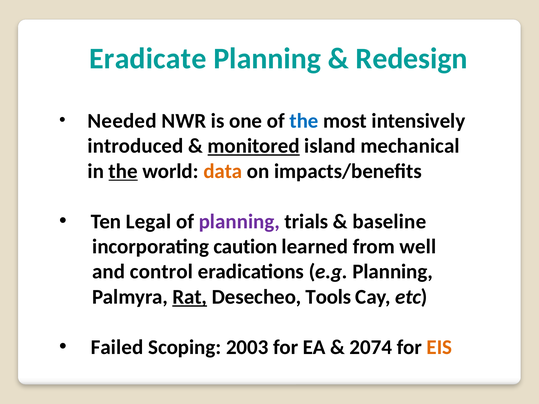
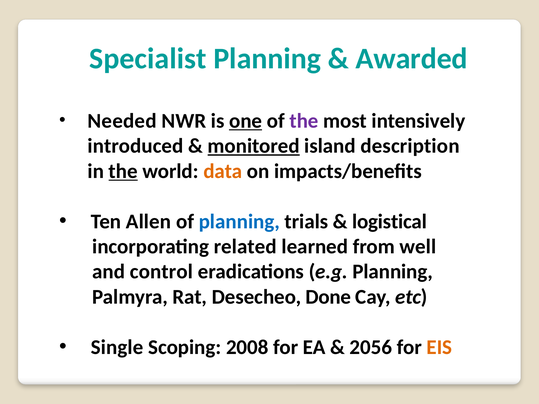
Eradicate: Eradicate -> Specialist
Redesign: Redesign -> Awarded
one underline: none -> present
the at (304, 121) colour: blue -> purple
mechanical: mechanical -> description
Legal: Legal -> Allen
planning at (239, 222) colour: purple -> blue
baseline: baseline -> logistical
caution: caution -> related
Rat underline: present -> none
Tools: Tools -> Done
Failed: Failed -> Single
2003: 2003 -> 2008
2074: 2074 -> 2056
